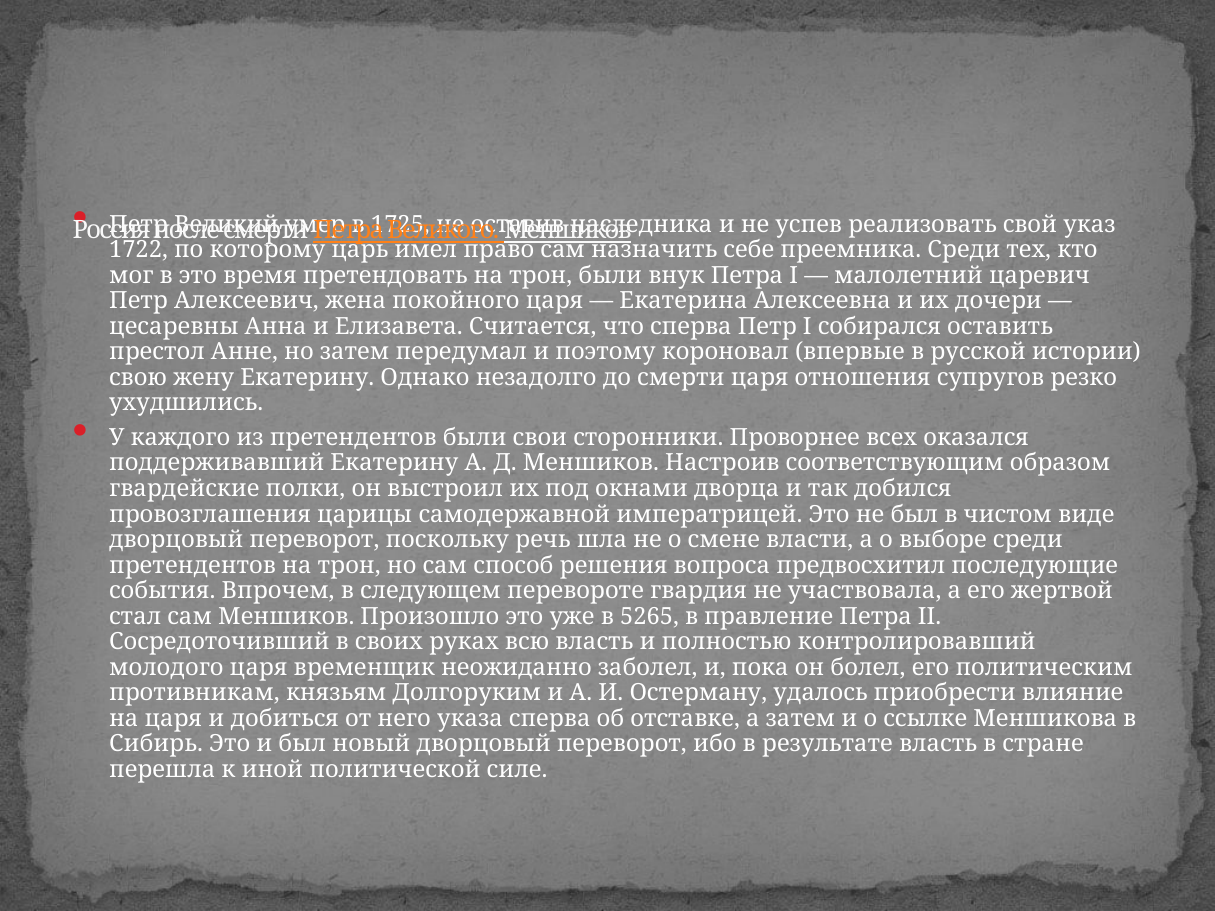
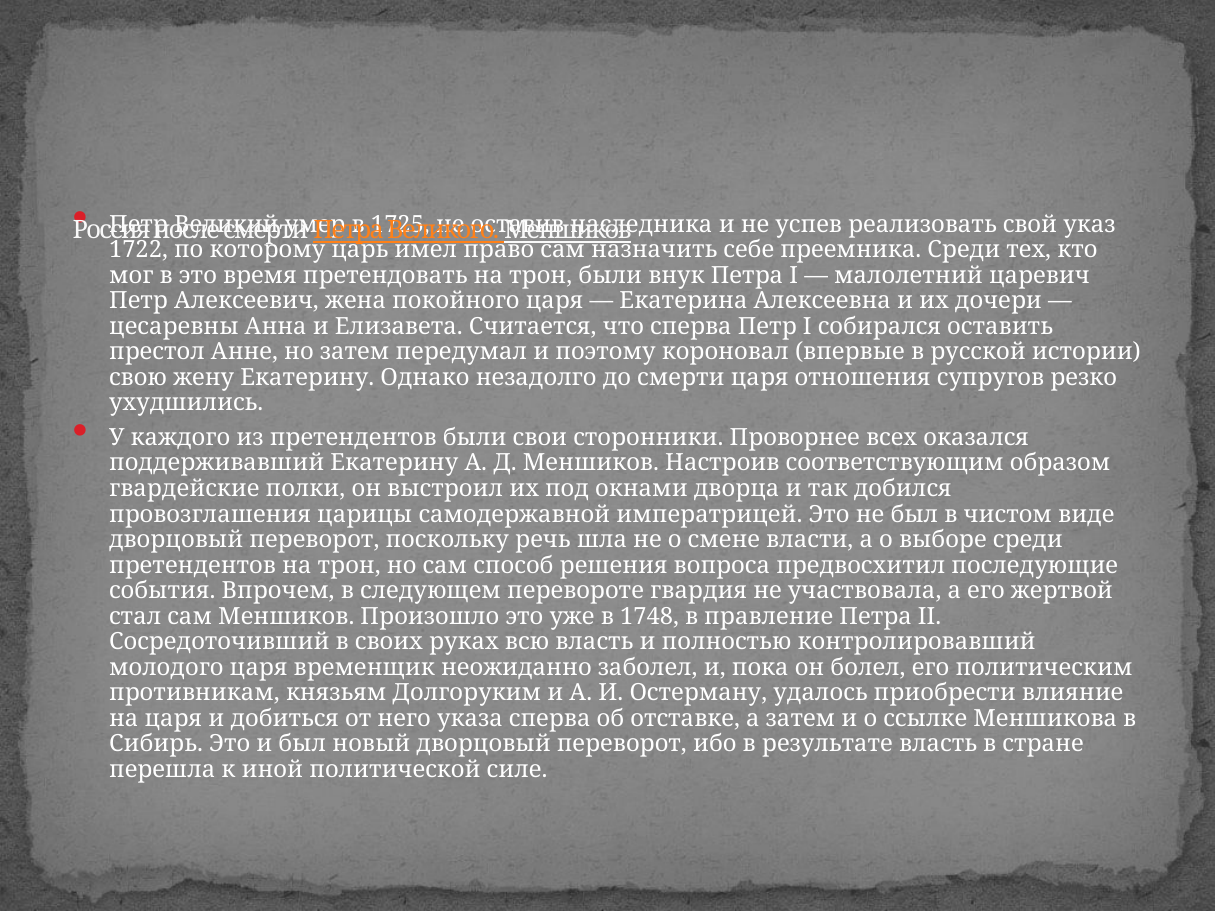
5265: 5265 -> 1748
